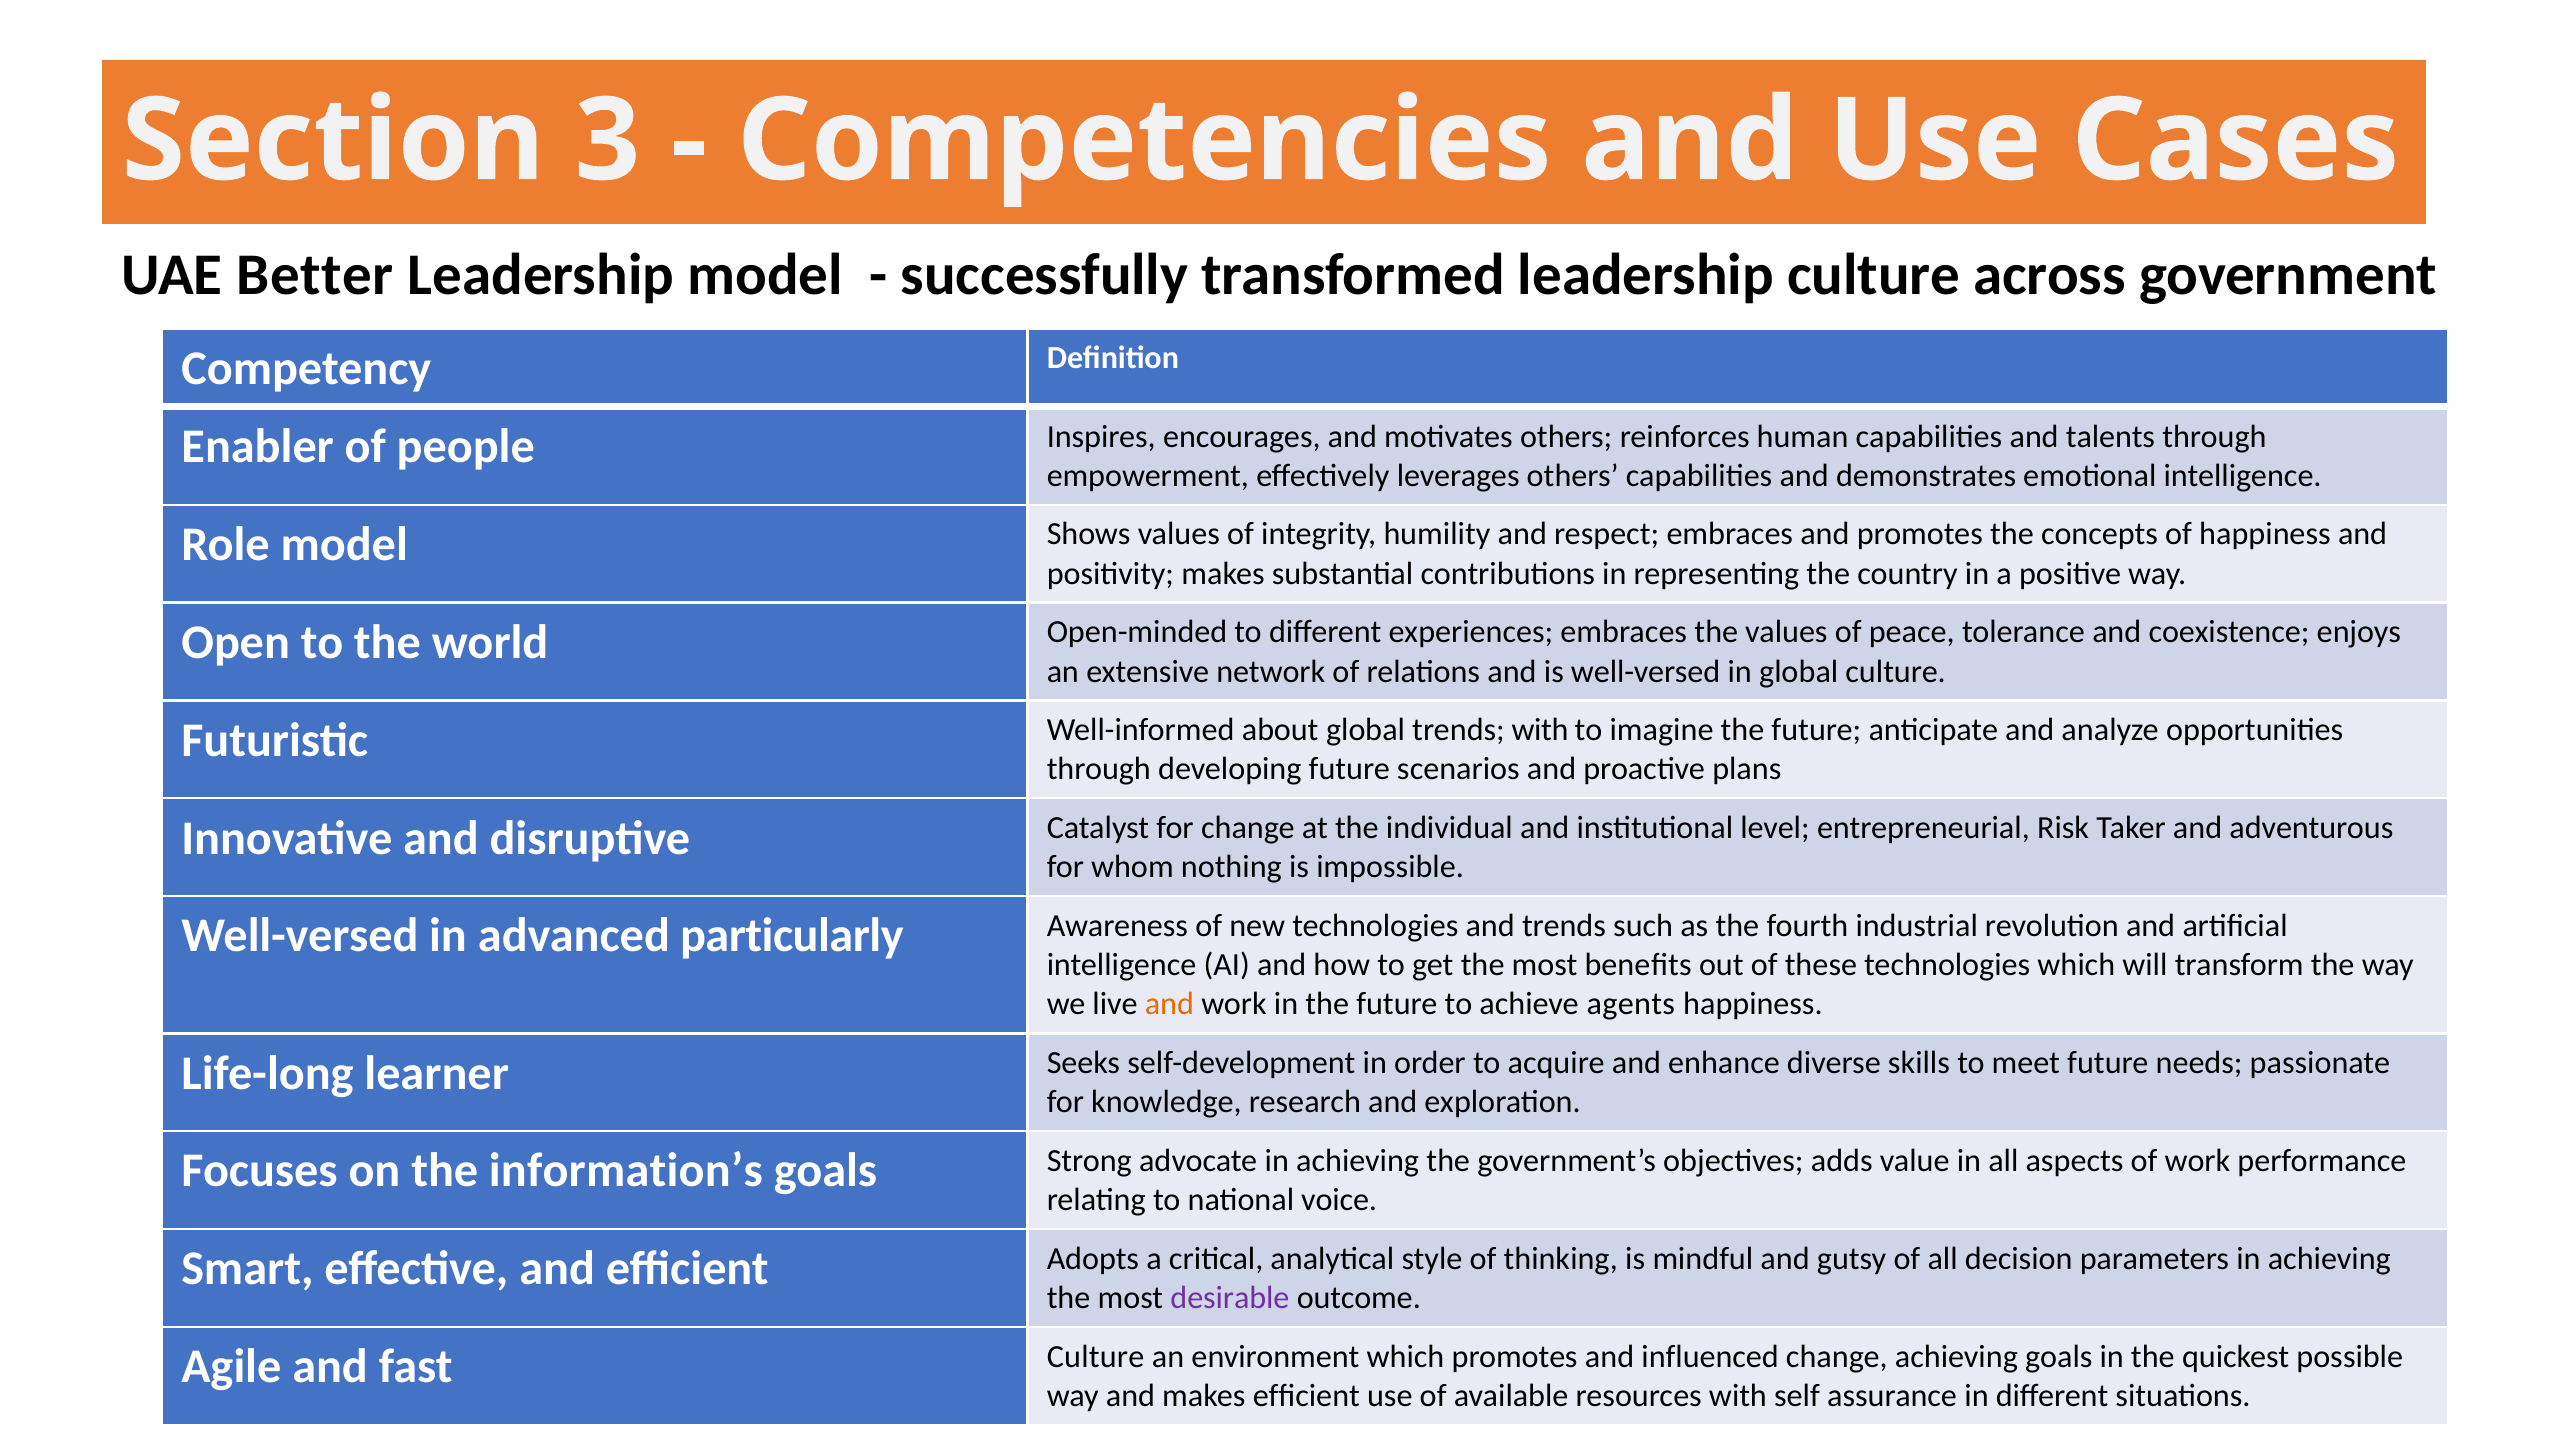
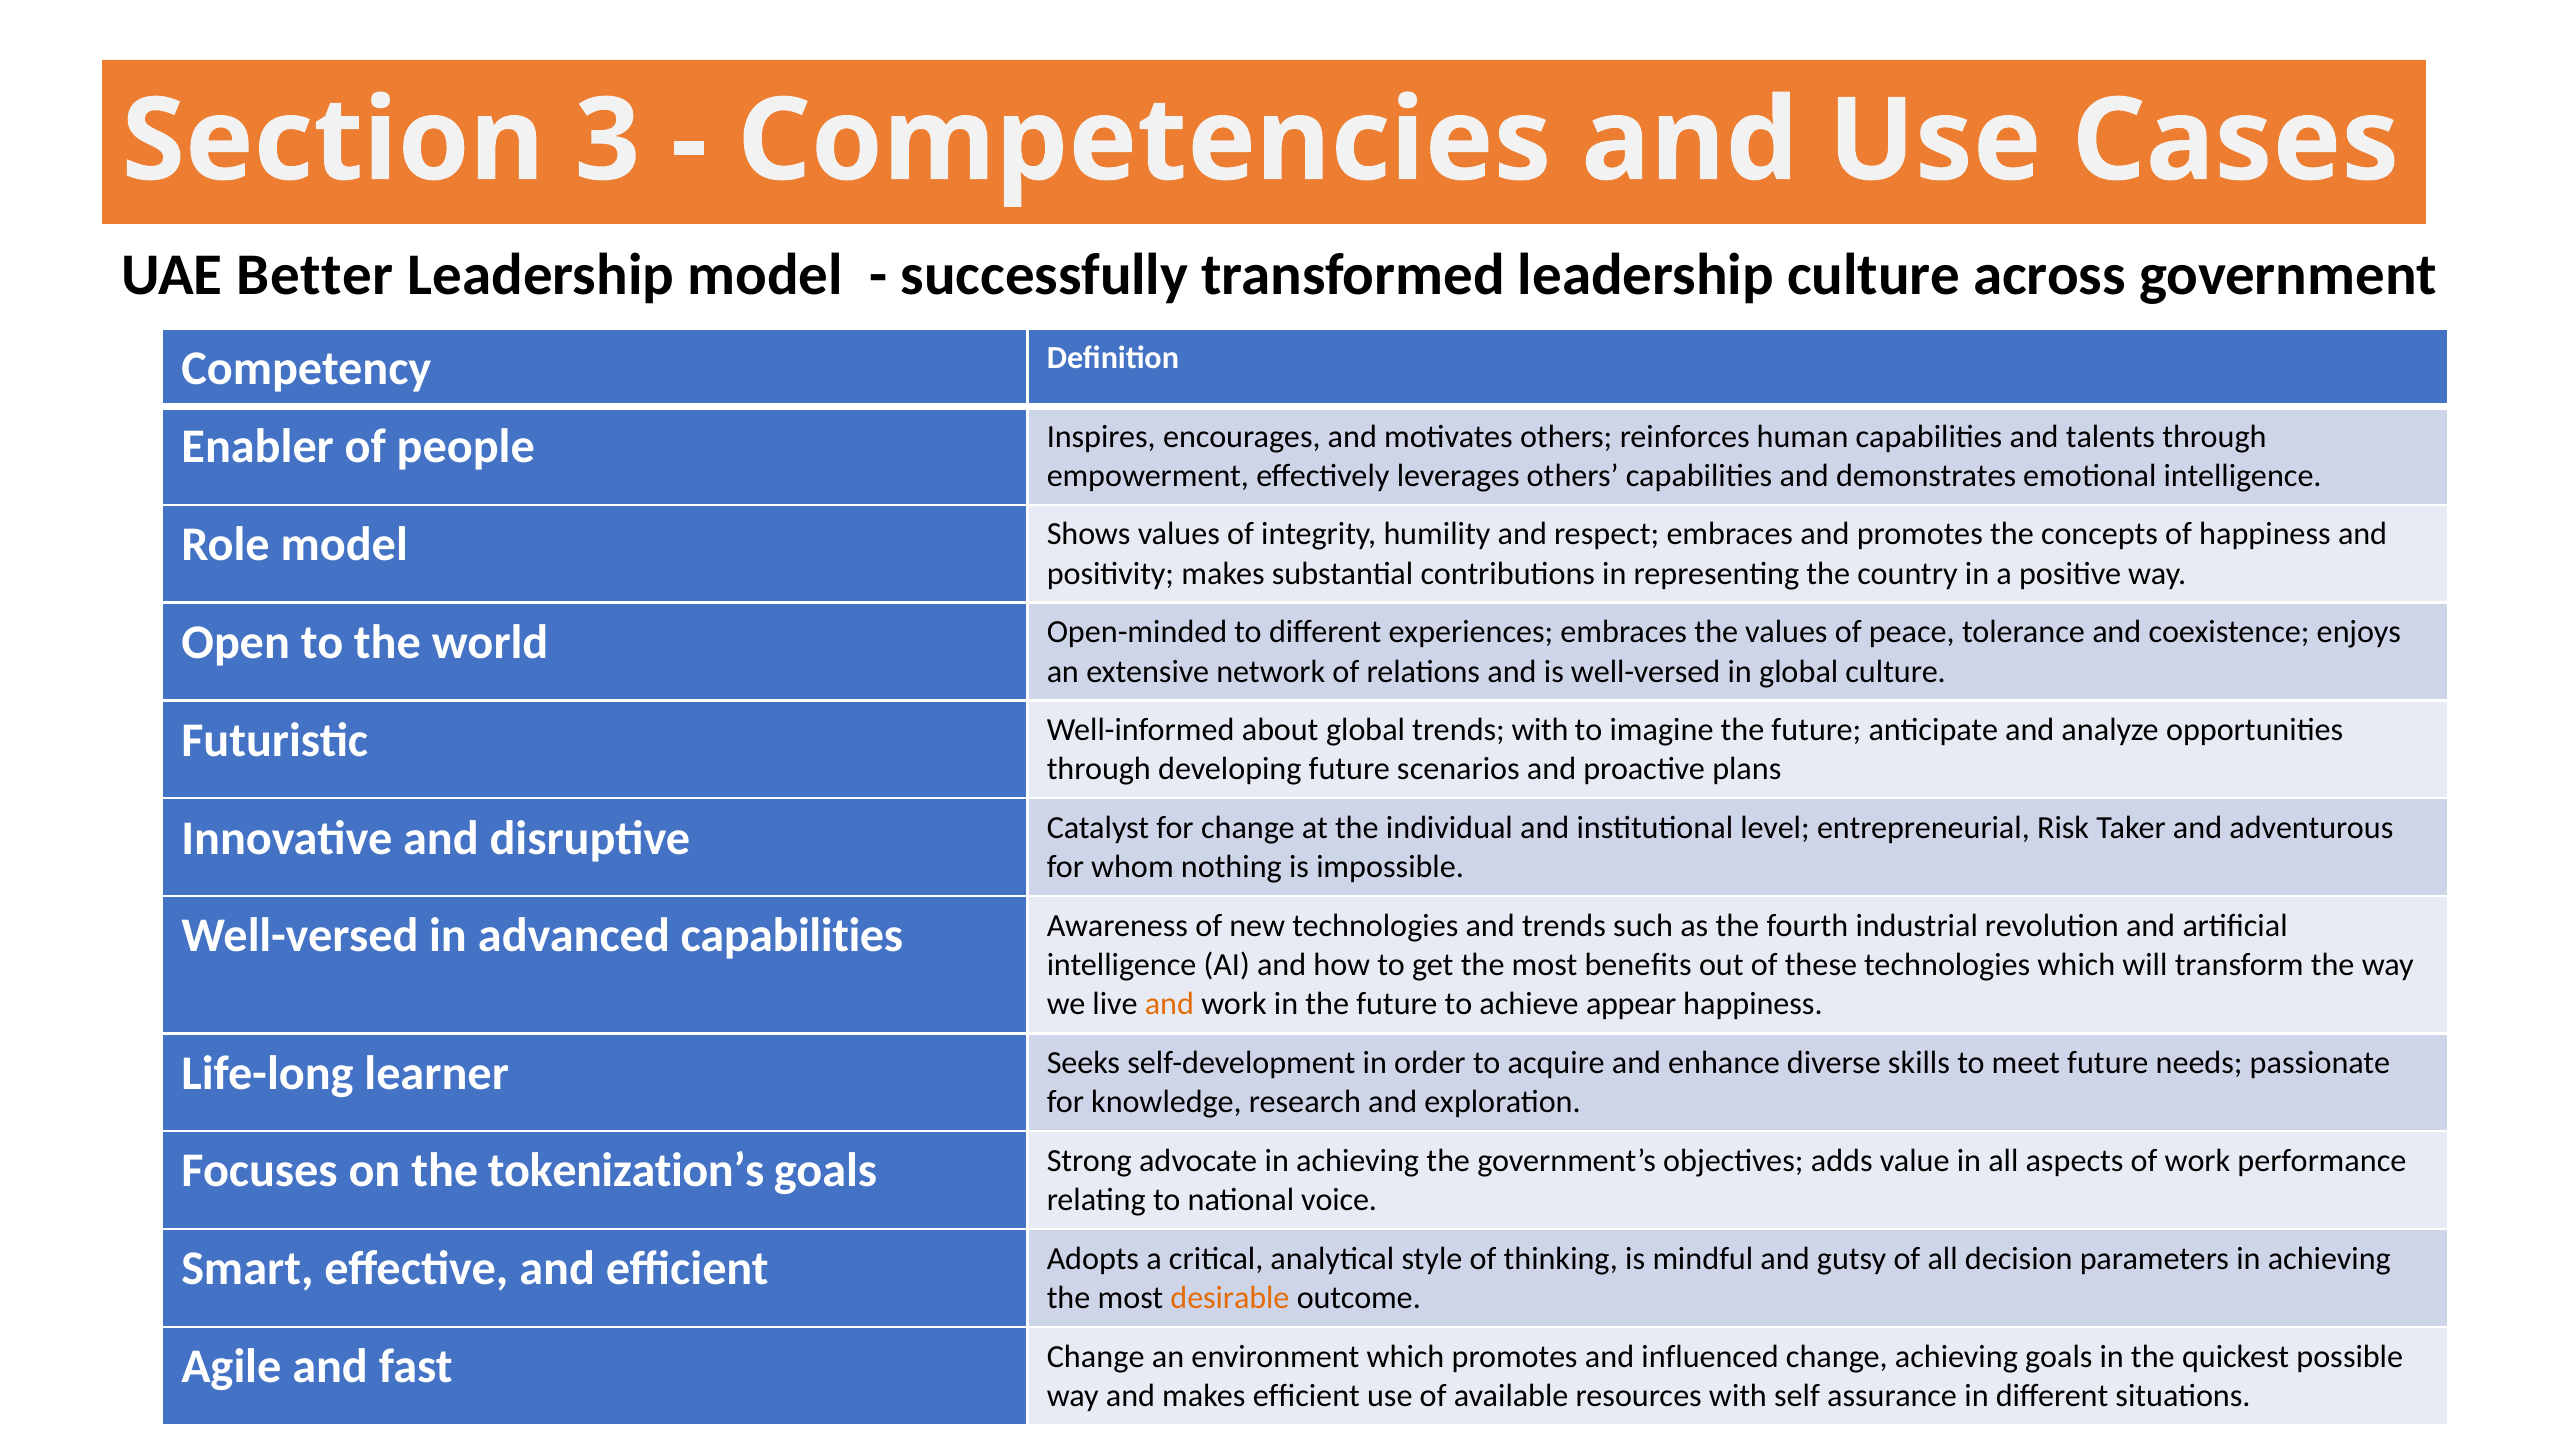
advanced particularly: particularly -> capabilities
agents: agents -> appear
information’s: information’s -> tokenization’s
desirable colour: purple -> orange
fast Culture: Culture -> Change
